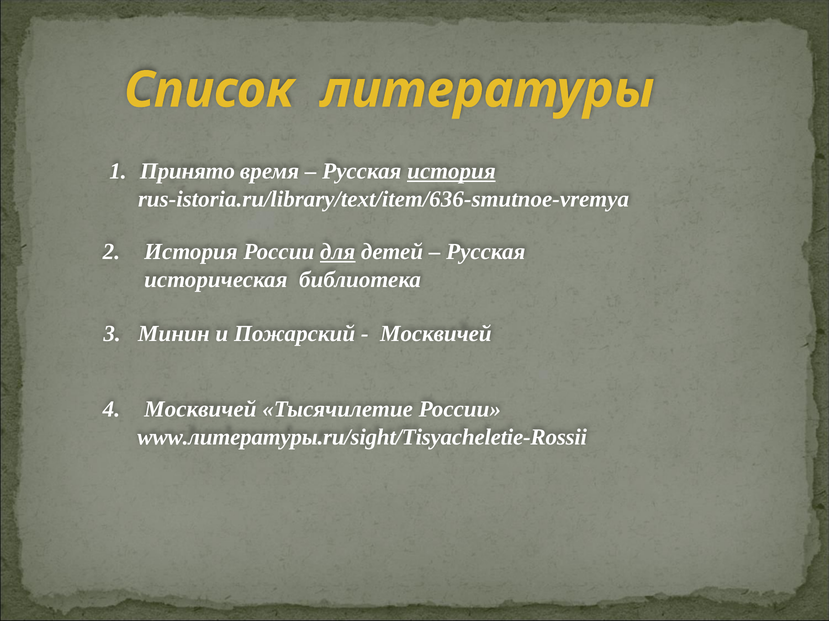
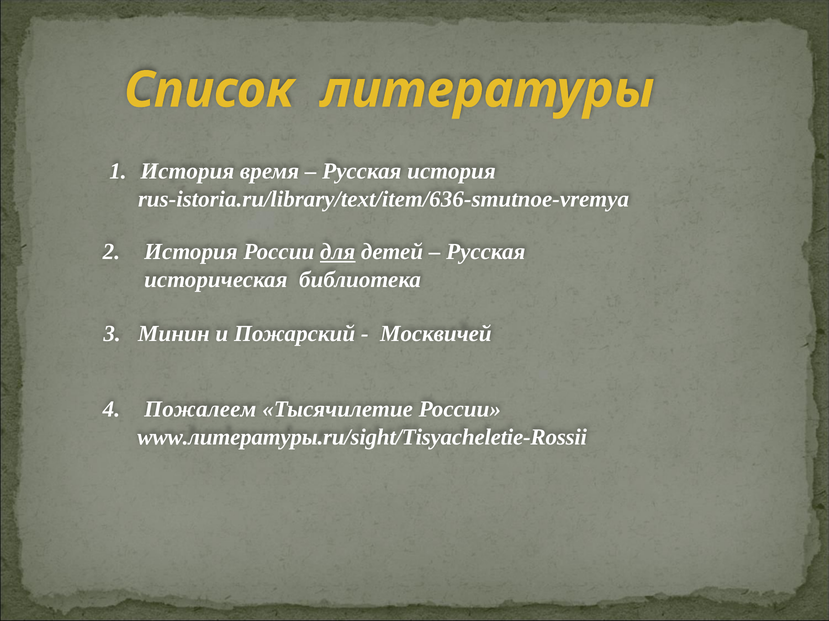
Принято at (187, 172): Принято -> История
история at (451, 172) underline: present -> none
Москвичей at (200, 410): Москвичей -> Пожалеем
